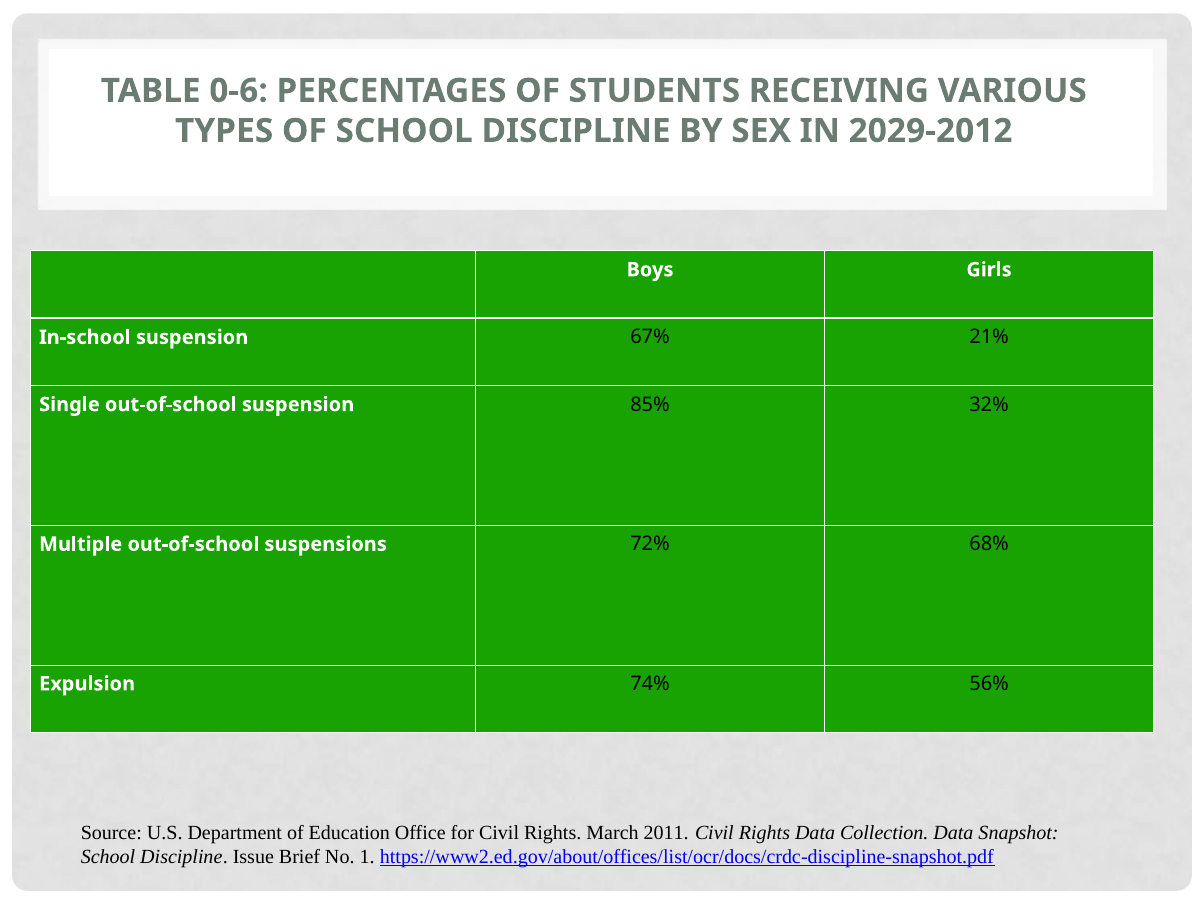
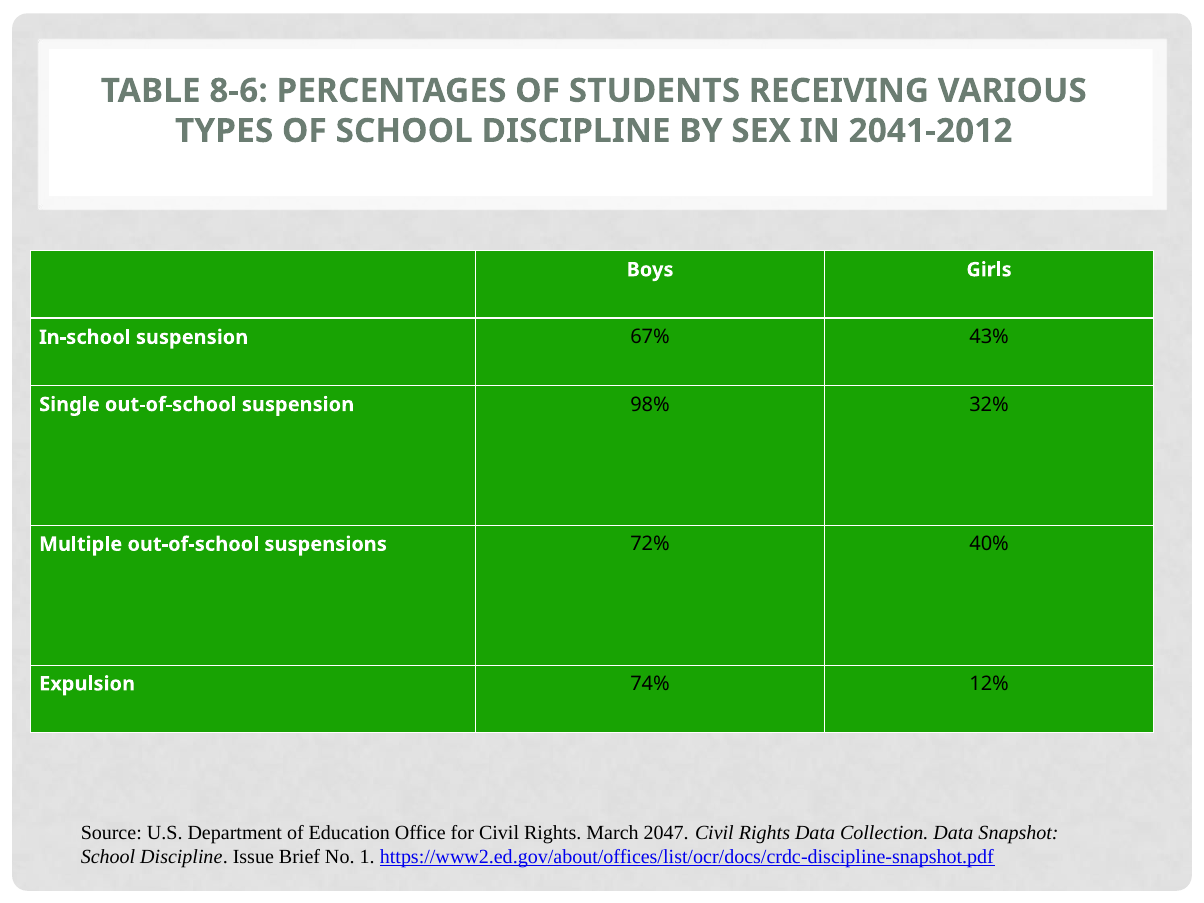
0-6: 0-6 -> 8-6
2029-2012: 2029-2012 -> 2041-2012
21%: 21% -> 43%
85%: 85% -> 98%
68%: 68% -> 40%
56%: 56% -> 12%
2011: 2011 -> 2047
